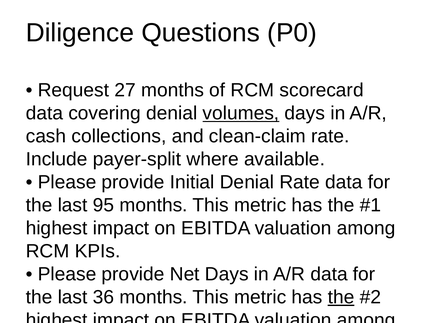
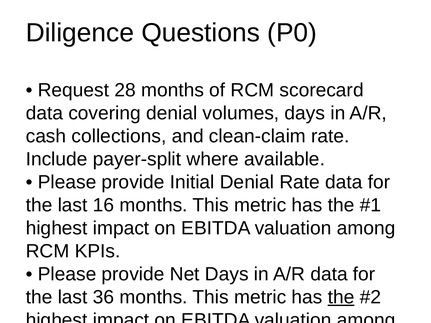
27: 27 -> 28
volumes underline: present -> none
95: 95 -> 16
